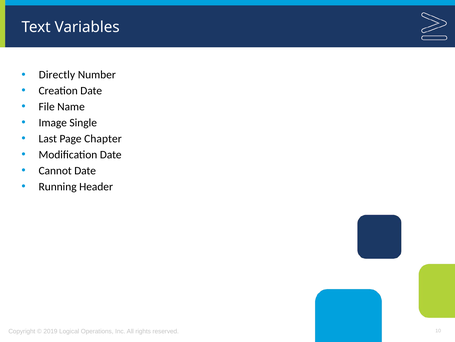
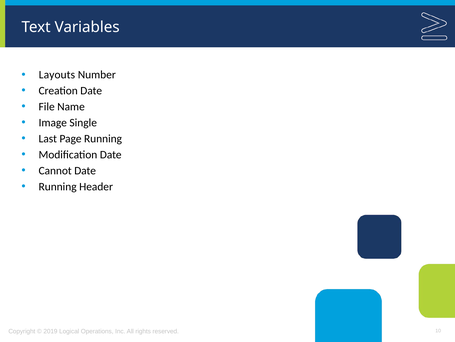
Directly: Directly -> Layouts
Page Chapter: Chapter -> Running
